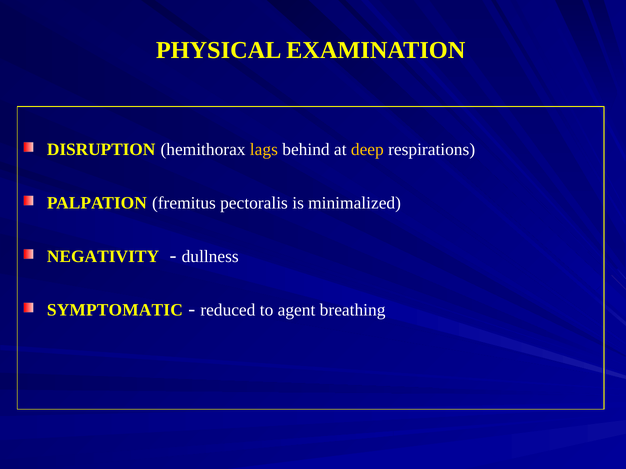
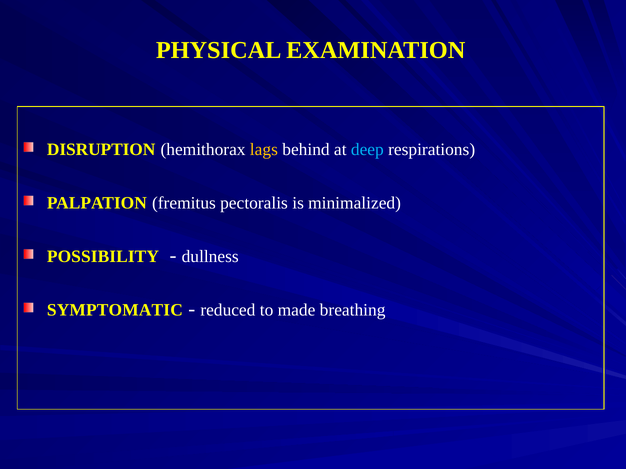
deep colour: yellow -> light blue
NEGATIVITY: NEGATIVITY -> POSSIBILITY
agent: agent -> made
